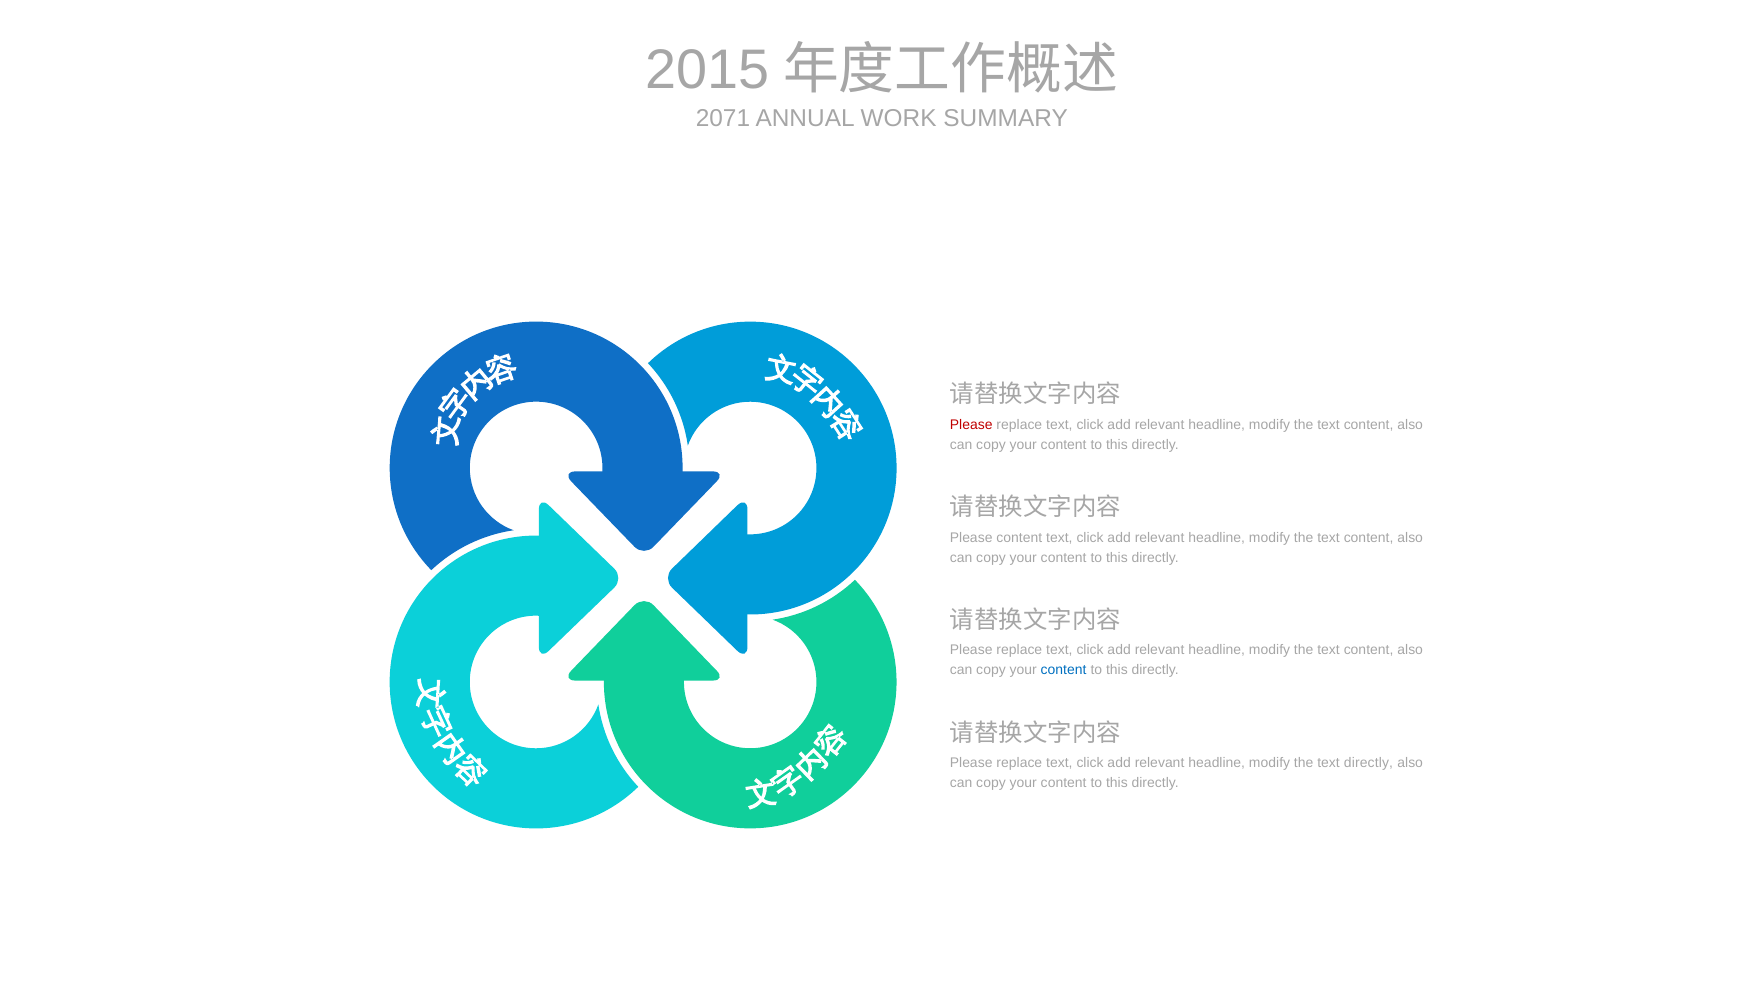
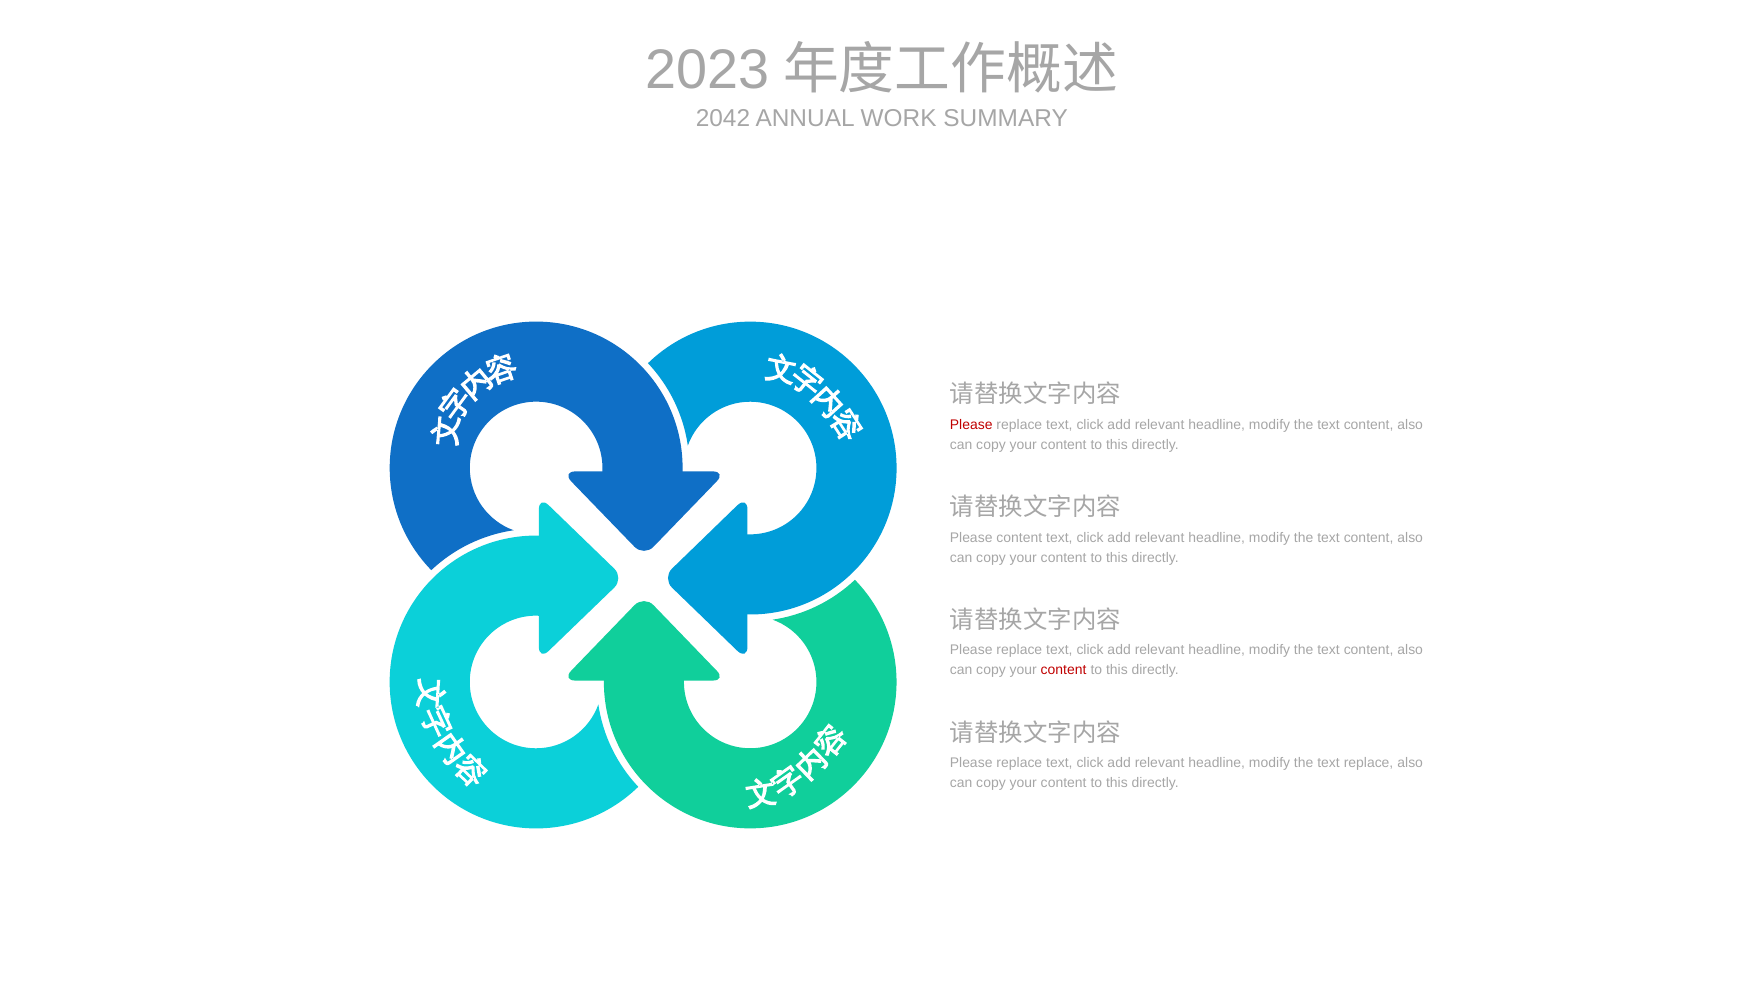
2015: 2015 -> 2023
2071: 2071 -> 2042
content at (1064, 671) colour: blue -> red
text directly: directly -> replace
